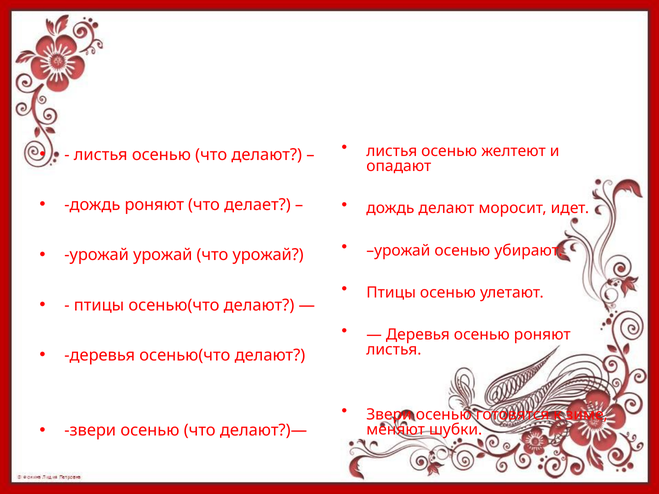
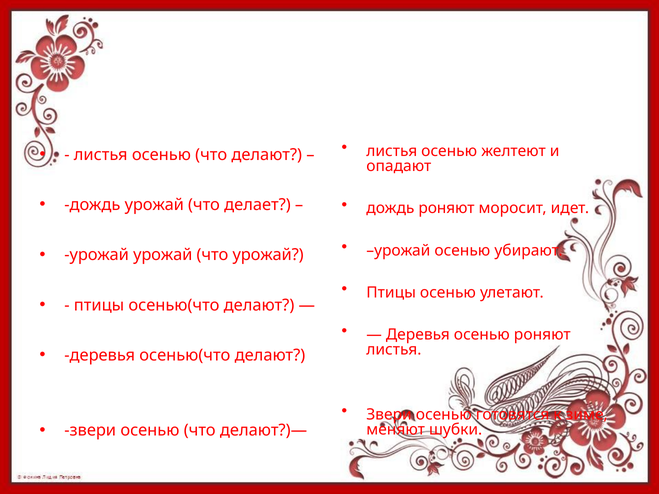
дождь роняют: роняют -> урожай
дождь делают: делают -> роняют
